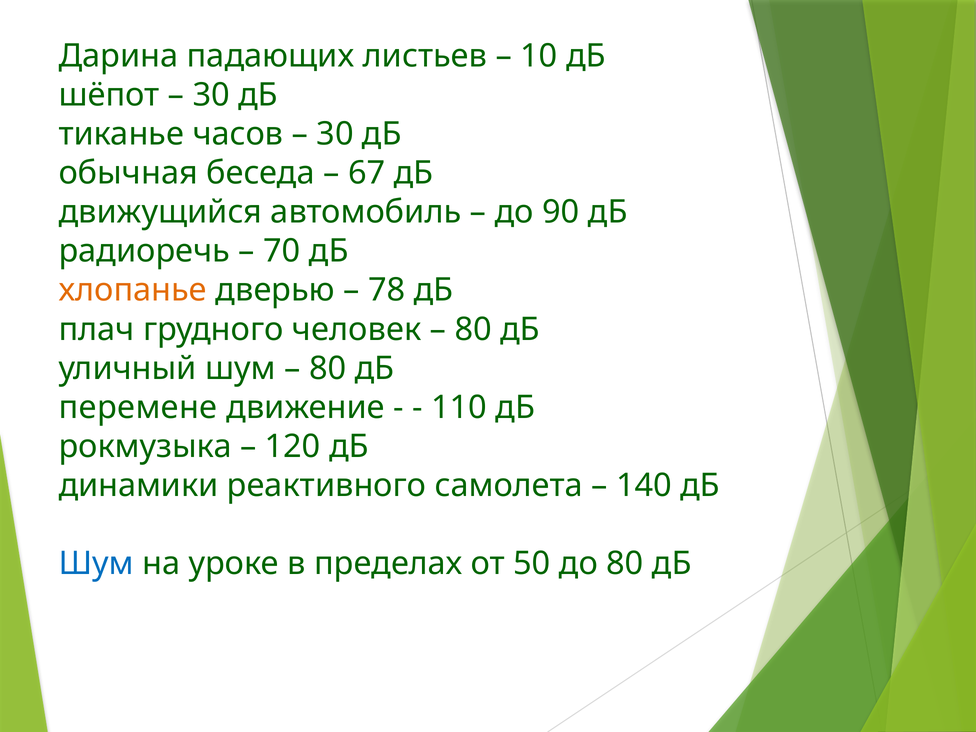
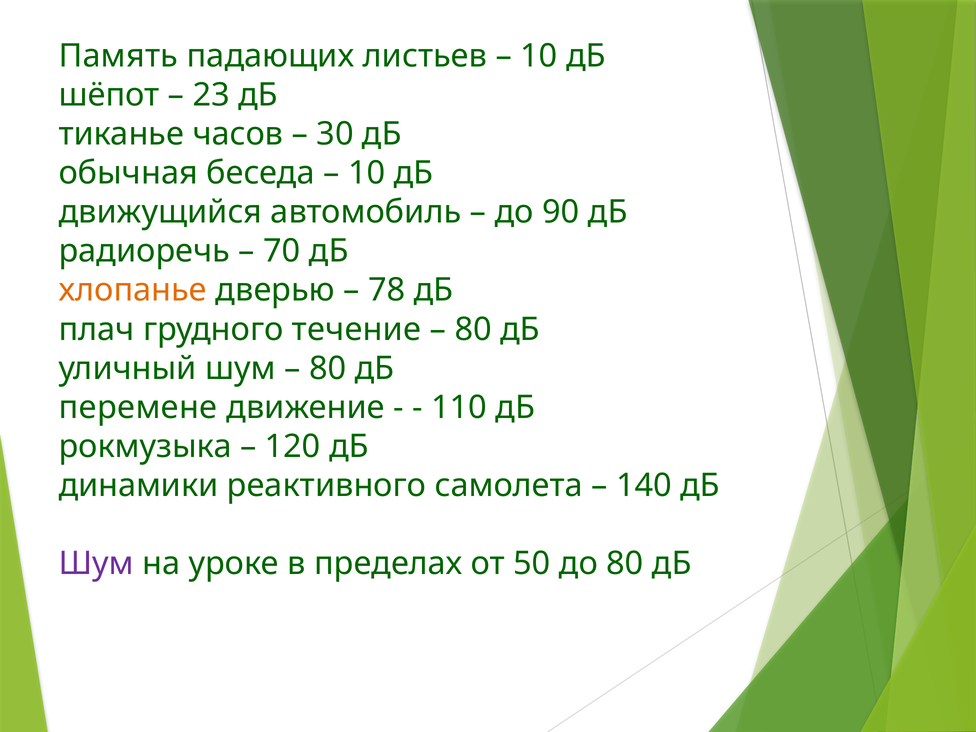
Дарина: Дарина -> Память
30 at (211, 95): 30 -> 23
67 at (367, 173): 67 -> 10
человек: человек -> течение
Шум at (96, 564) colour: blue -> purple
